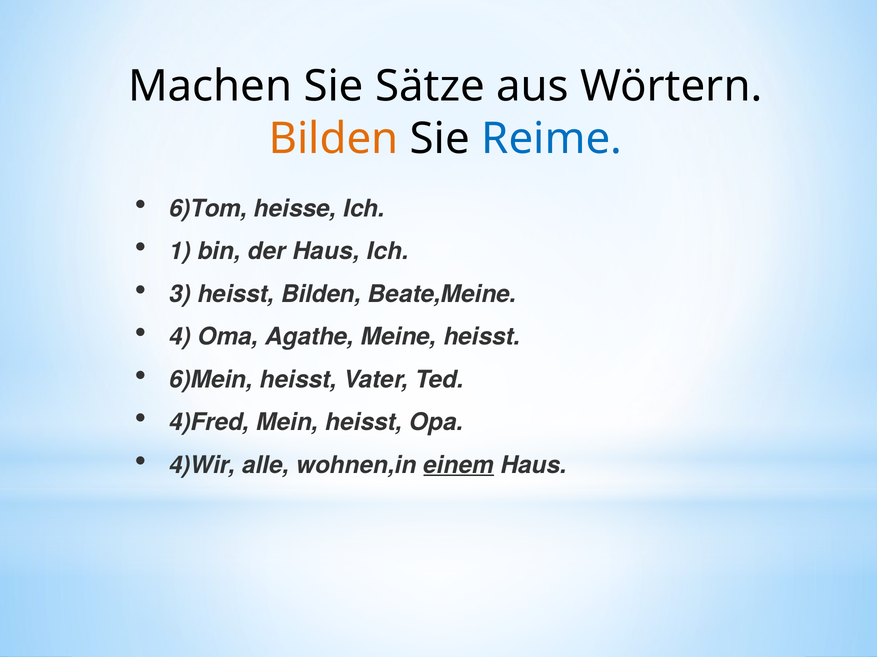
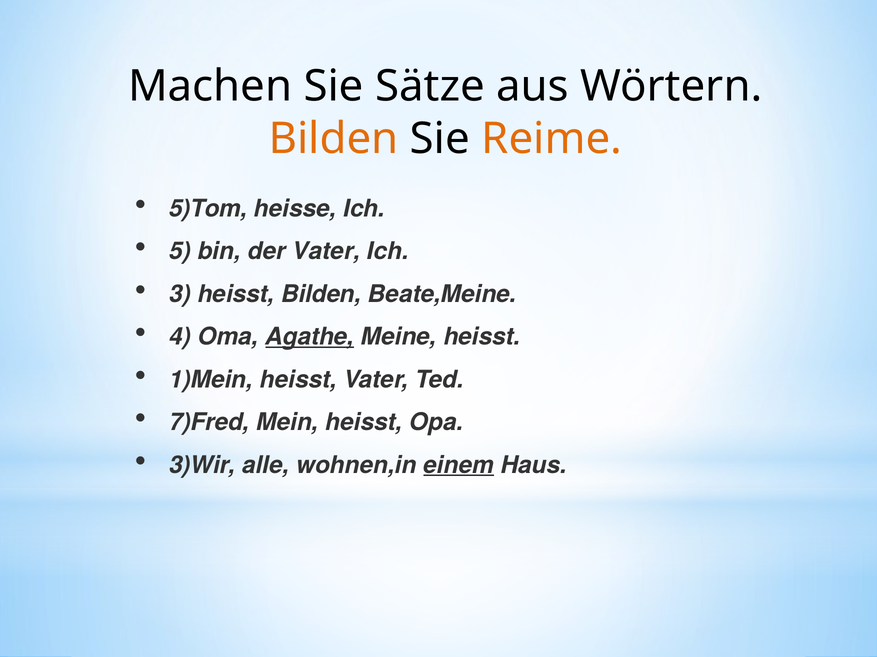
Reime colour: blue -> orange
6)Tom: 6)Tom -> 5)Tom
1: 1 -> 5
der Haus: Haus -> Vater
Agathe underline: none -> present
6)Mein: 6)Mein -> 1)Mein
4)Fred: 4)Fred -> 7)Fred
4)Wir: 4)Wir -> 3)Wir
